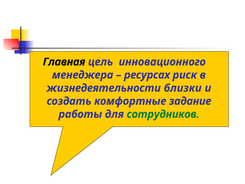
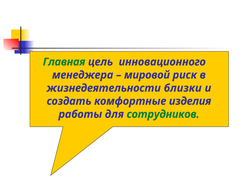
Главная colour: black -> green
ресурсах: ресурсах -> мировой
задание: задание -> изделия
